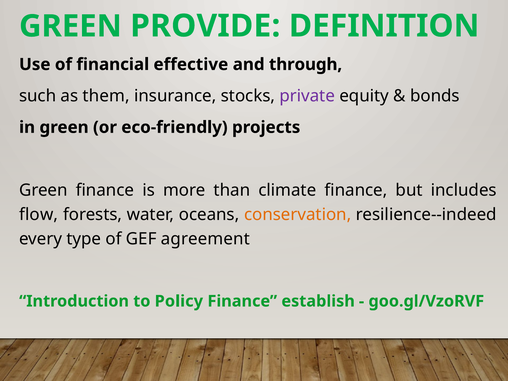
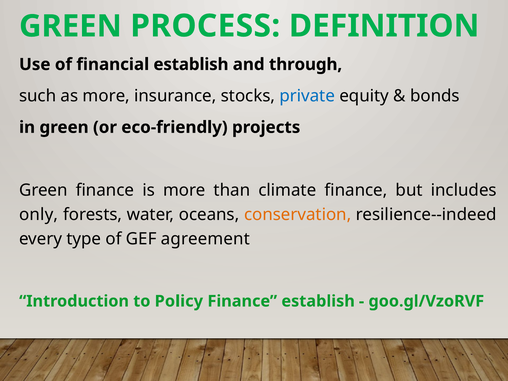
PROVIDE: PROVIDE -> PROCESS
financial effective: effective -> establish
as them: them -> more
private colour: purple -> blue
flow: flow -> only
